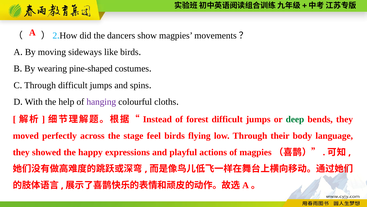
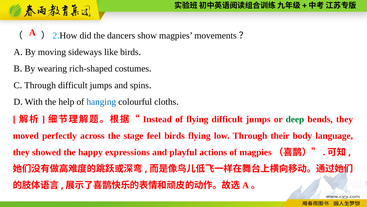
pine-shaped: pine-shaped -> rich-shaped
hanging colour: purple -> blue
of forest: forest -> flying
